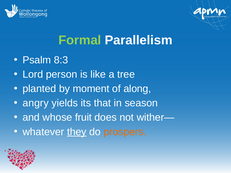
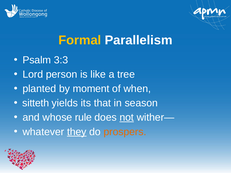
Formal colour: light green -> yellow
8:3: 8:3 -> 3:3
along: along -> when
angry: angry -> sitteth
fruit: fruit -> rule
not underline: none -> present
